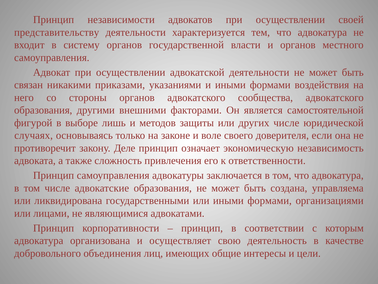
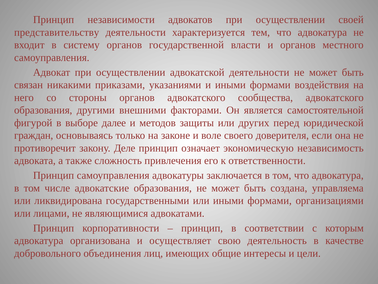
лишь: лишь -> далее
других числе: числе -> перед
случаях: случаях -> граждан
